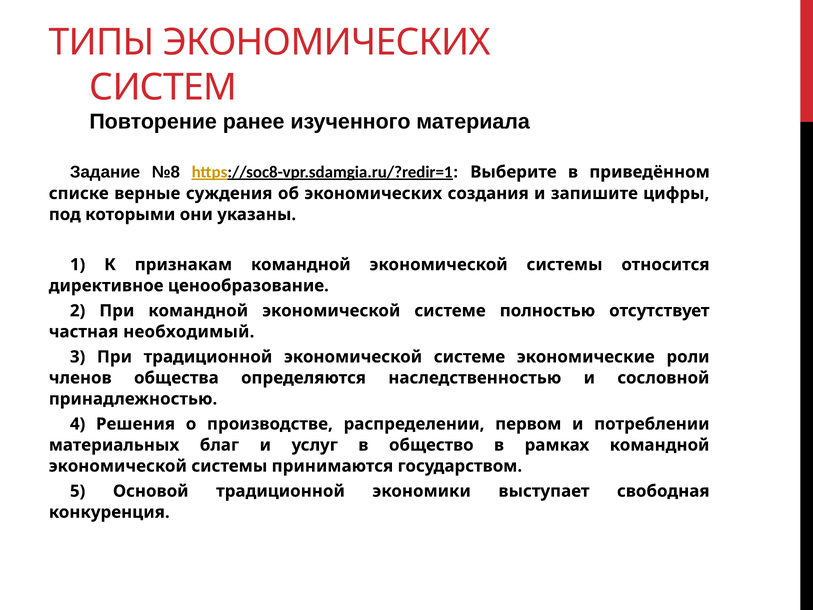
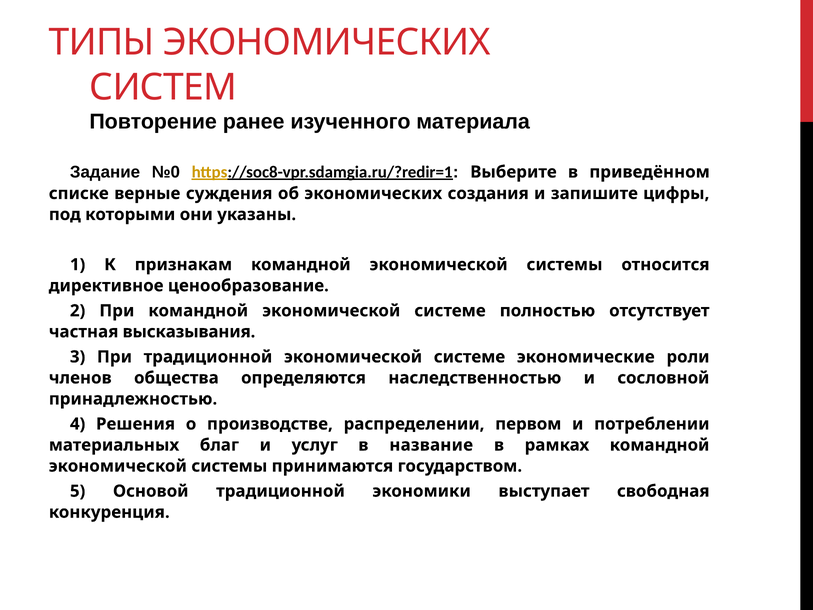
№8: №8 -> №0
необходимый: необходимый -> высказывания
общество: общество -> название
